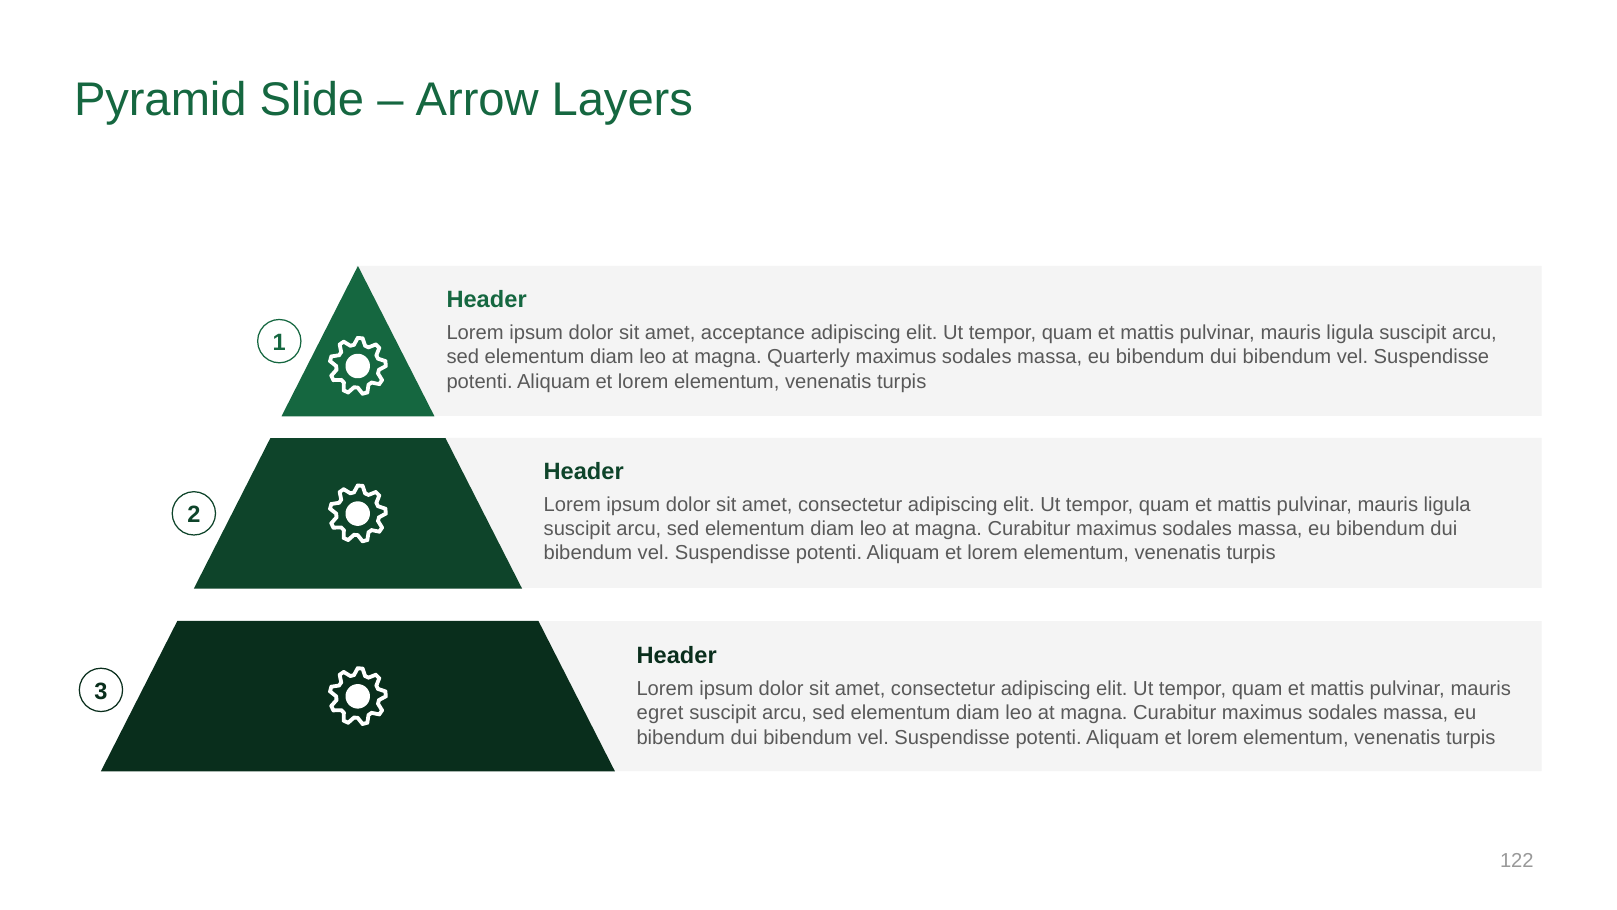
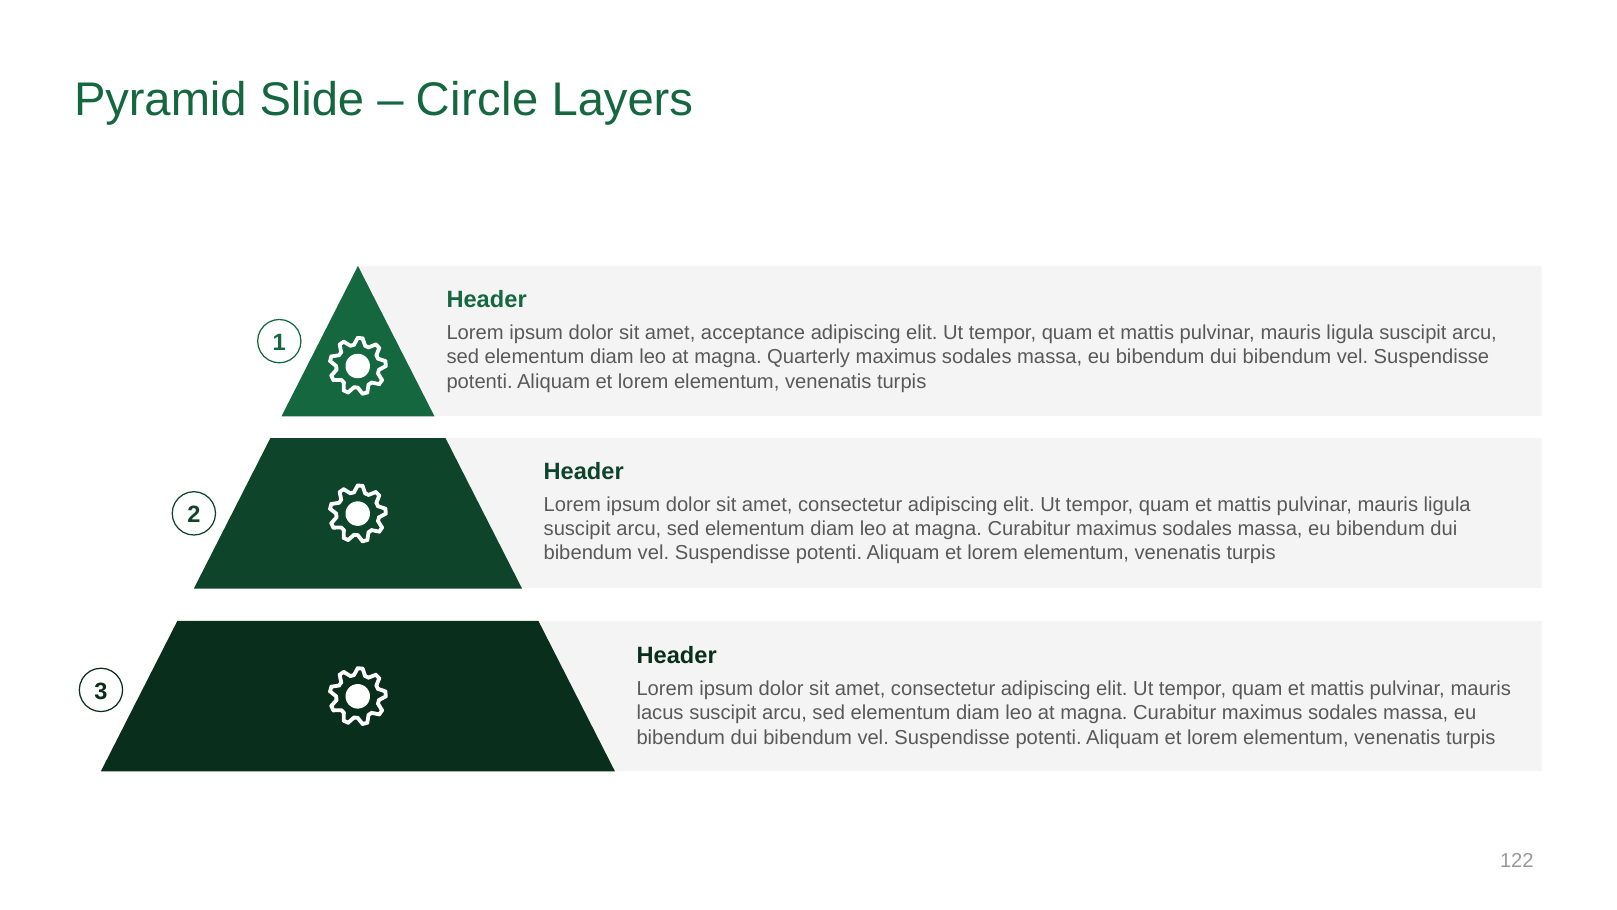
Arrow: Arrow -> Circle
egret: egret -> lacus
